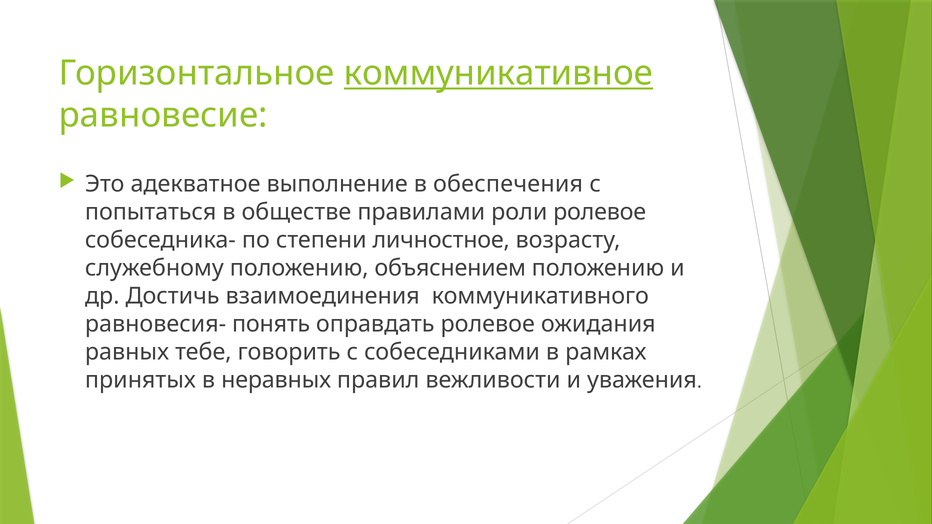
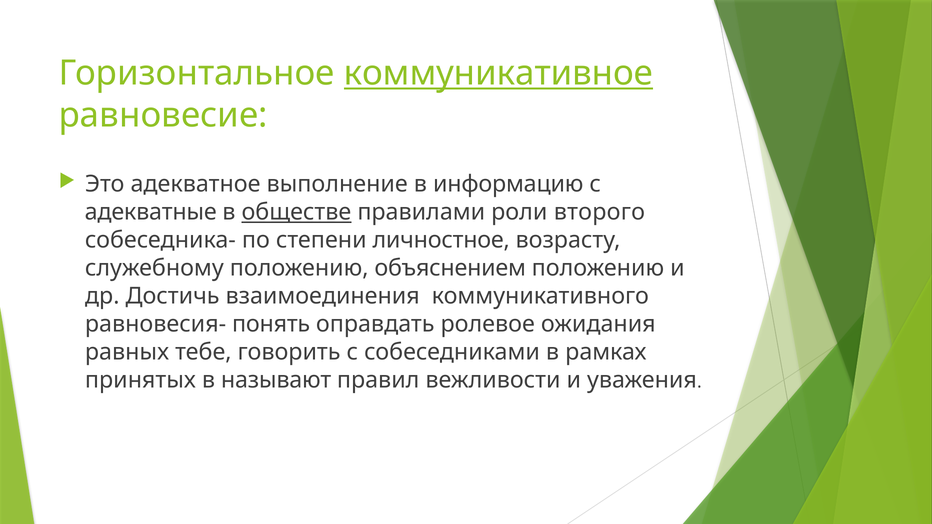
обеспечения: обеспечения -> информацию
попытаться: попытаться -> адекватные
обществе underline: none -> present
роли ролевое: ролевое -> второго
неравных: неравных -> называют
